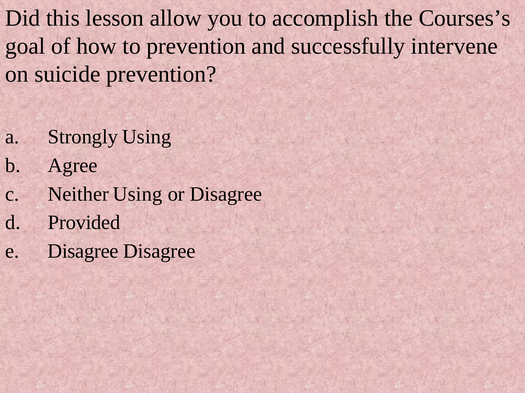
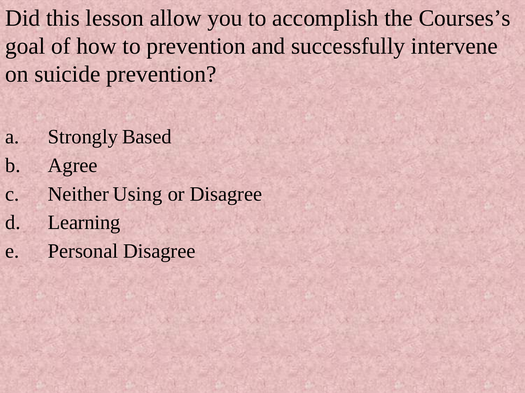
Strongly Using: Using -> Based
Provided: Provided -> Learning
Disagree at (83, 252): Disagree -> Personal
